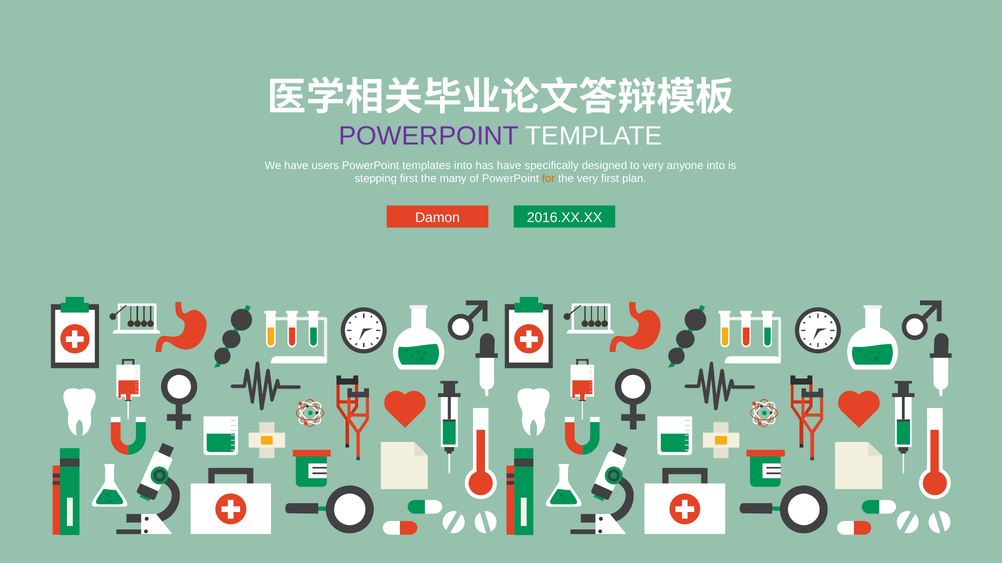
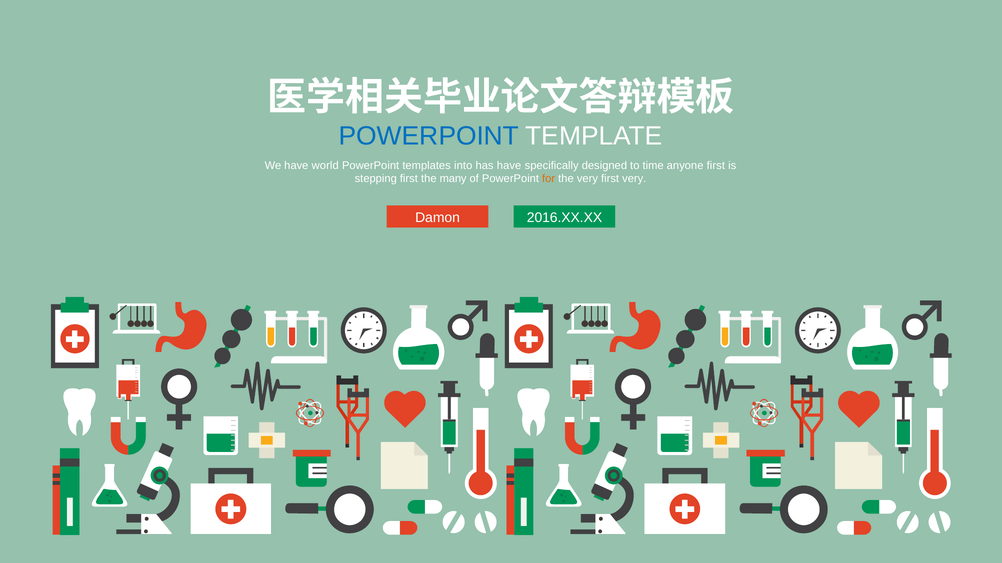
POWERPOINT at (429, 136) colour: purple -> blue
users: users -> world
to very: very -> time
anyone into: into -> first
first plan: plan -> very
